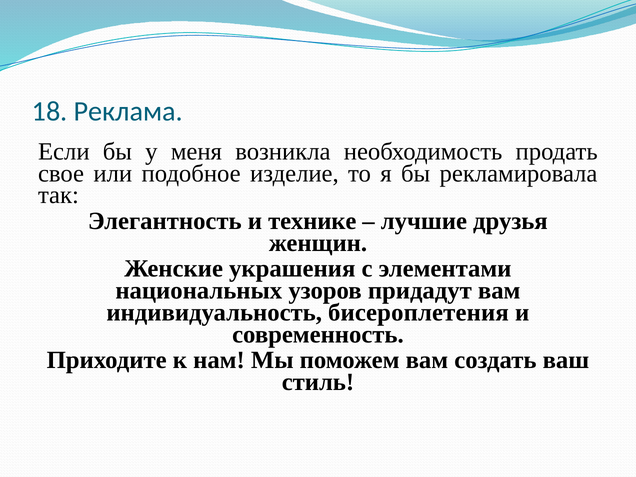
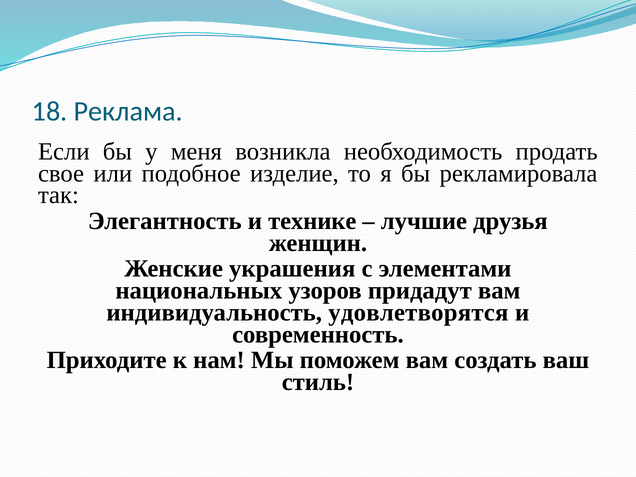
бисероплетения: бисероплетения -> удовлетворятся
